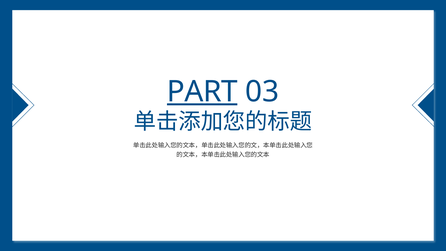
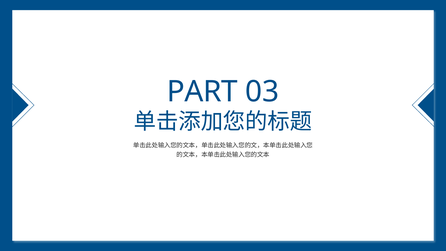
PART underline: present -> none
